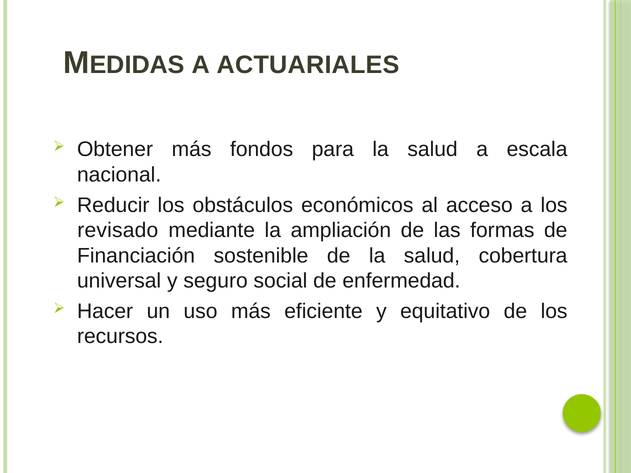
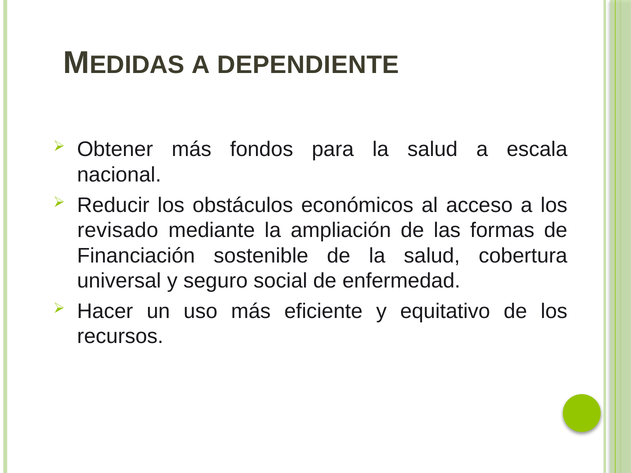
ACTUARIALES: ACTUARIALES -> DEPENDIENTE
